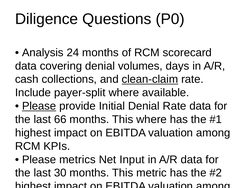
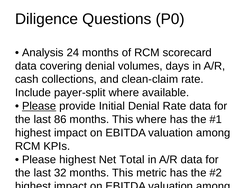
clean-claim underline: present -> none
66: 66 -> 86
Please metrics: metrics -> highest
Input: Input -> Total
30: 30 -> 32
